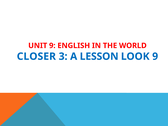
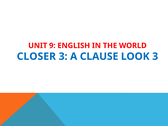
LESSON: LESSON -> CLAUSE
LOOK 9: 9 -> 3
